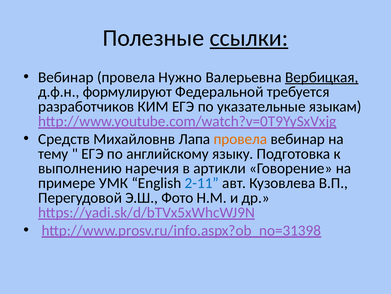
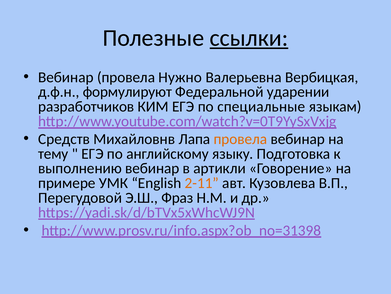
Вербицкая underline: present -> none
требуется: требуется -> ударении
указательные: указательные -> специальные
выполнению наречия: наречия -> вебинар
2-11 colour: blue -> orange
Фото: Фото -> Фраз
